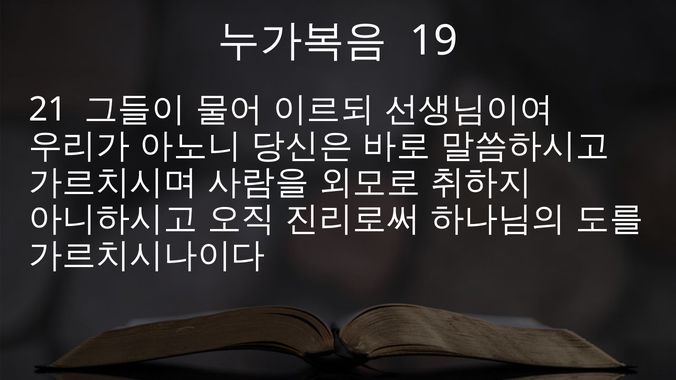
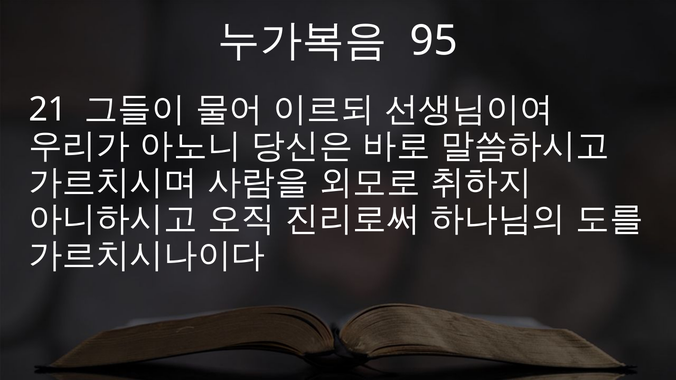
19: 19 -> 95
